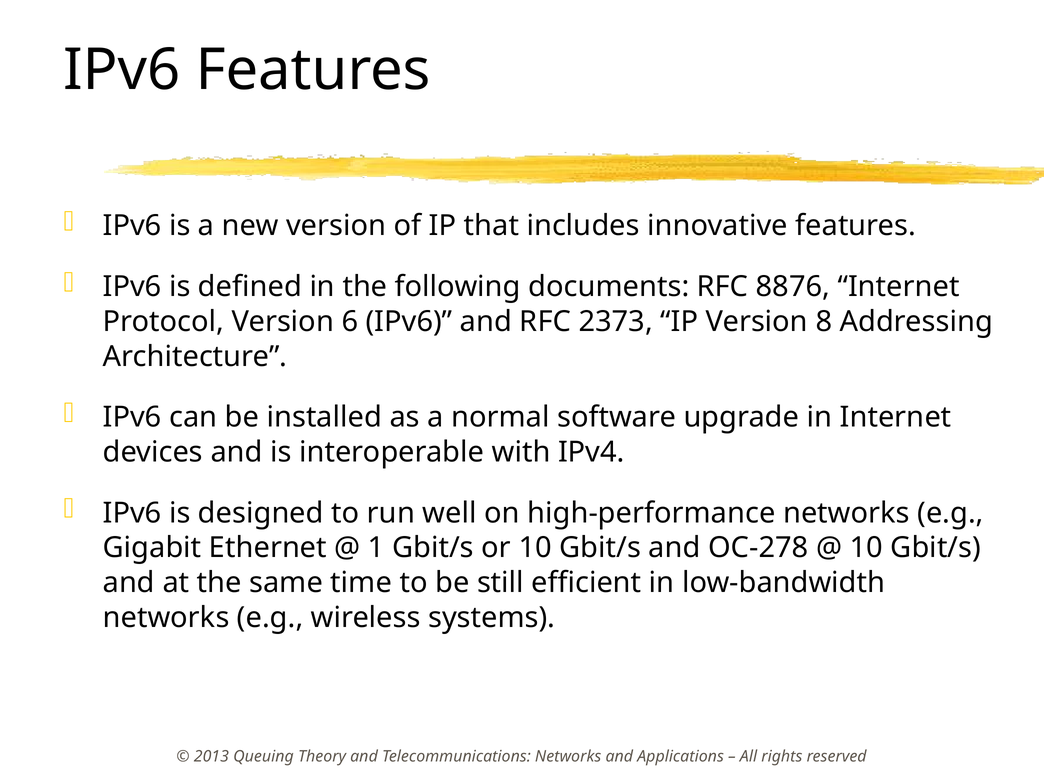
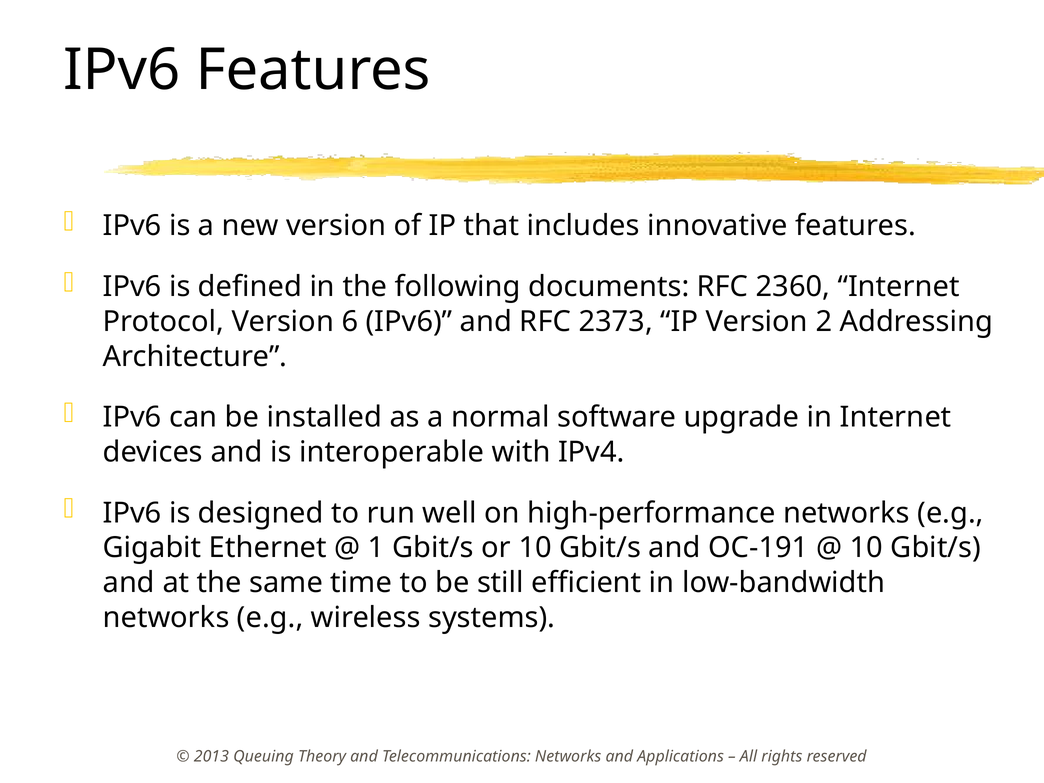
8876: 8876 -> 2360
8: 8 -> 2
OC-278: OC-278 -> OC-191
